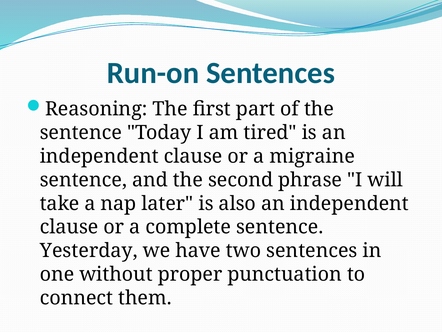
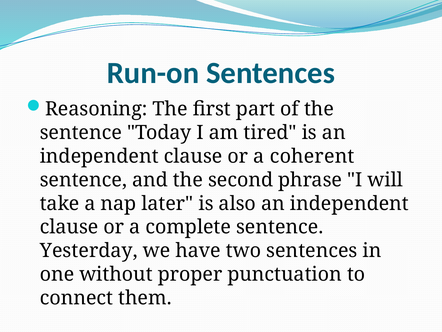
migraine: migraine -> coherent
